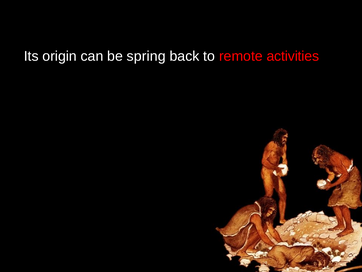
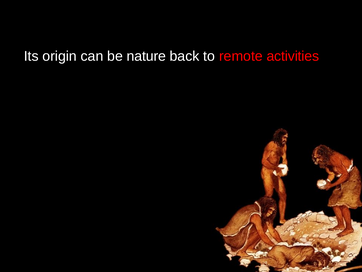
spring: spring -> nature
